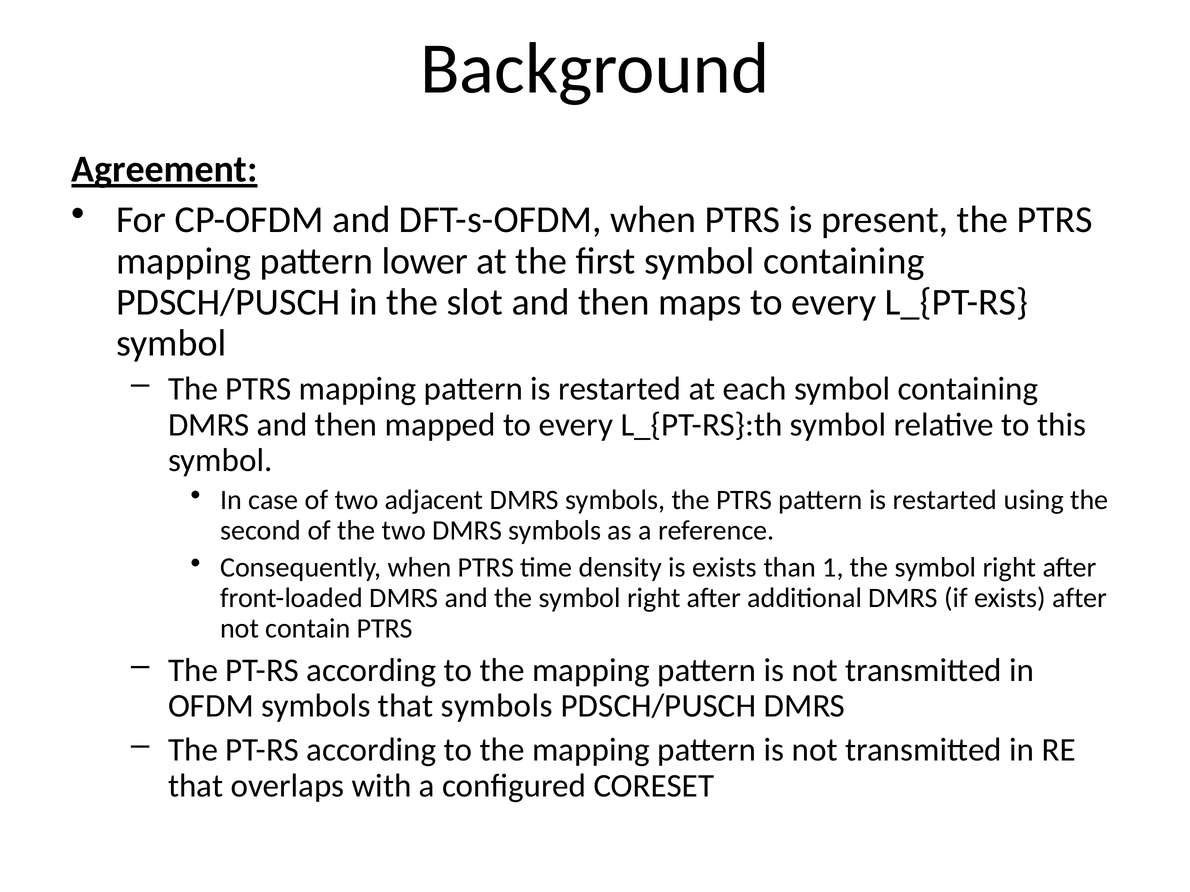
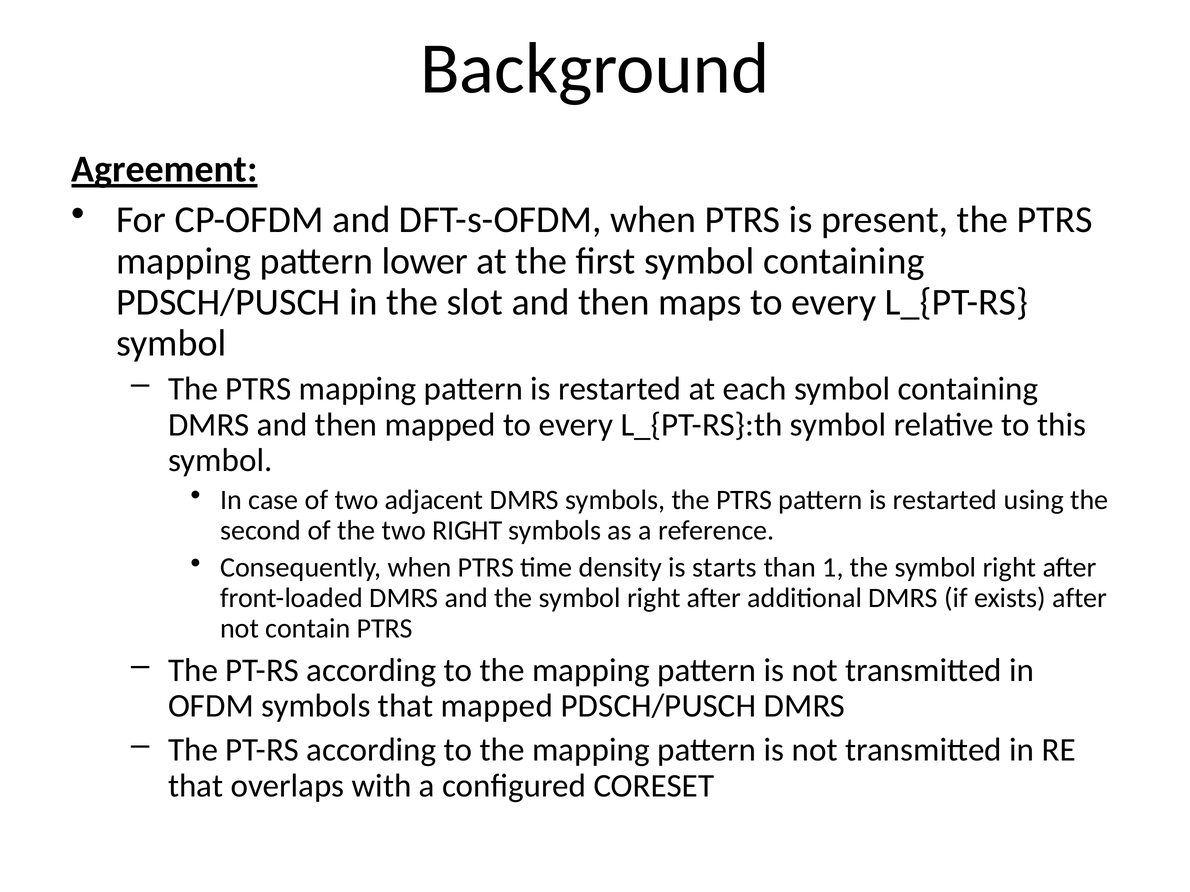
two DMRS: DMRS -> RIGHT
is exists: exists -> starts
that symbols: symbols -> mapped
